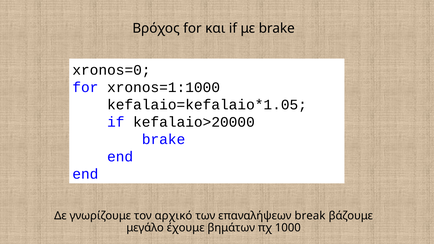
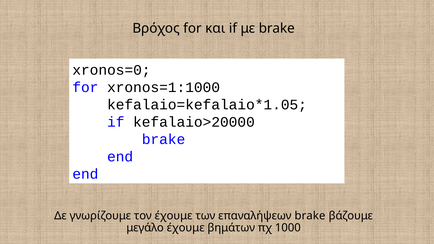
τον αρχικό: αρχικό -> έχουμε
επαναλήψεων break: break -> brake
